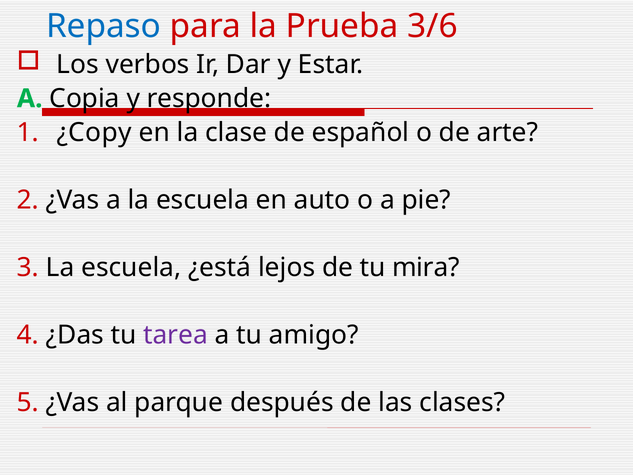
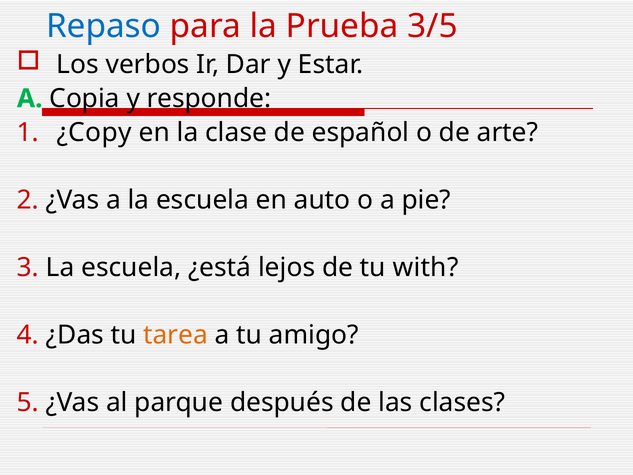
3/6: 3/6 -> 3/5
mira: mira -> with
tarea colour: purple -> orange
